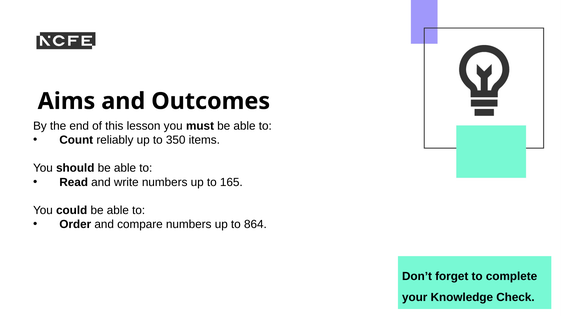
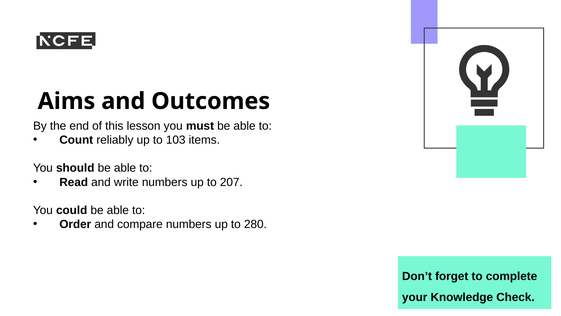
350: 350 -> 103
165: 165 -> 207
864: 864 -> 280
